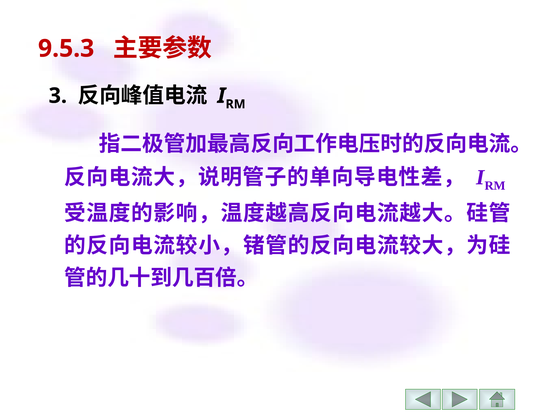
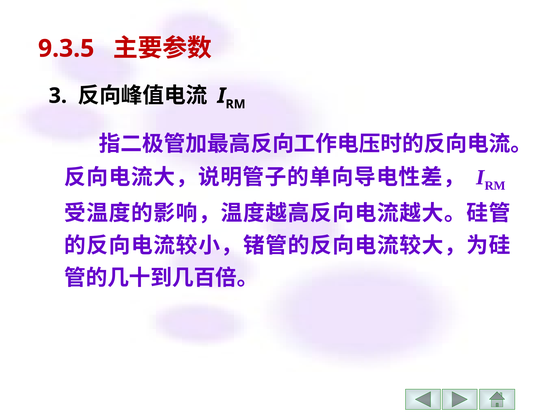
9.5.3: 9.5.3 -> 9.3.5
